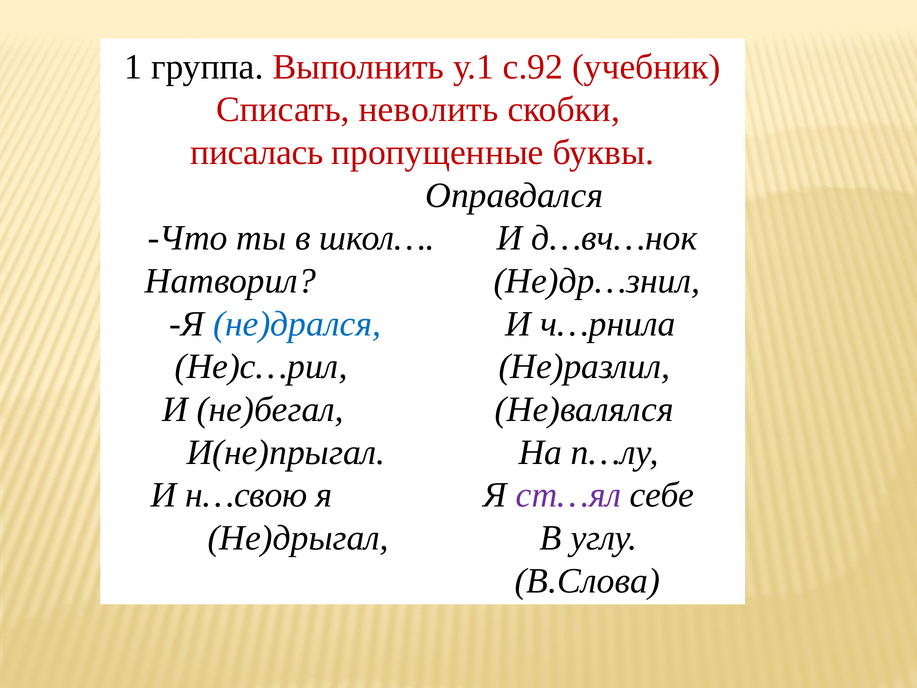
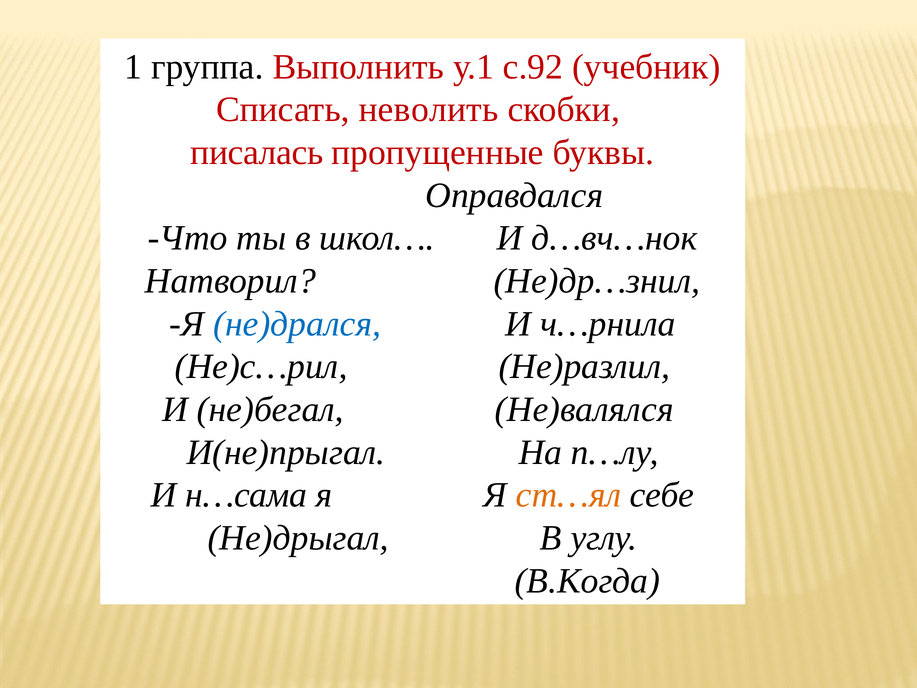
н…свою: н…свою -> н…сама
ст…ял colour: purple -> orange
В.Слова: В.Слова -> В.Когда
